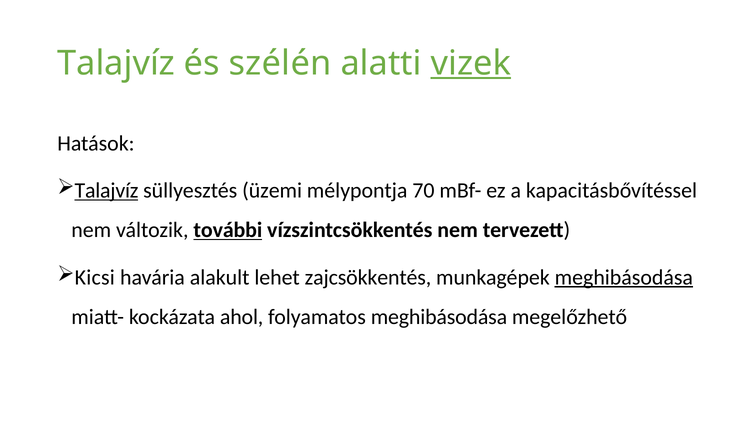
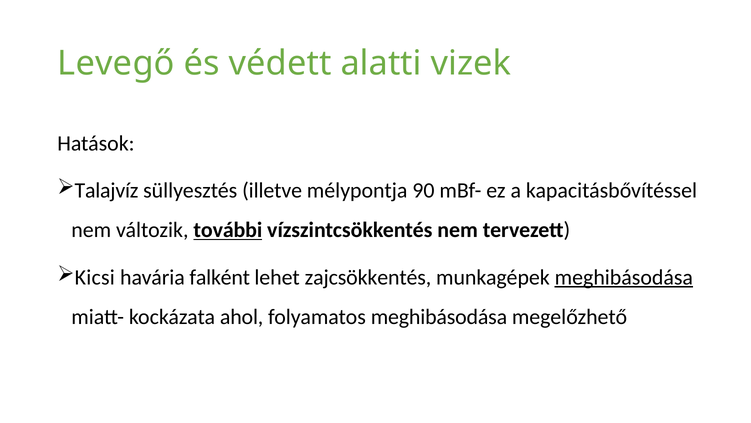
Talajvíz at (116, 63): Talajvíz -> Levegő
szélén: szélén -> védett
vizek underline: present -> none
Talajvíz at (107, 190) underline: present -> none
üzemi: üzemi -> illetve
70: 70 -> 90
alakult: alakult -> falként
